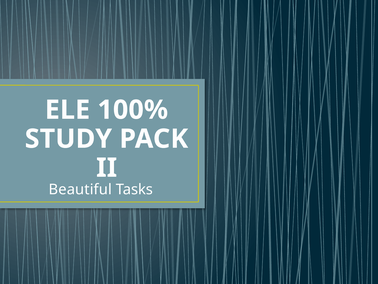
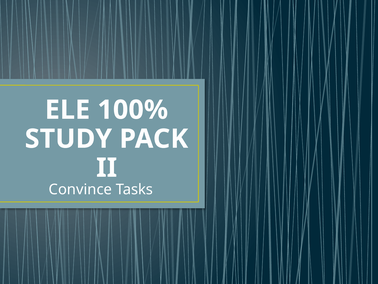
Beautiful: Beautiful -> Convince
